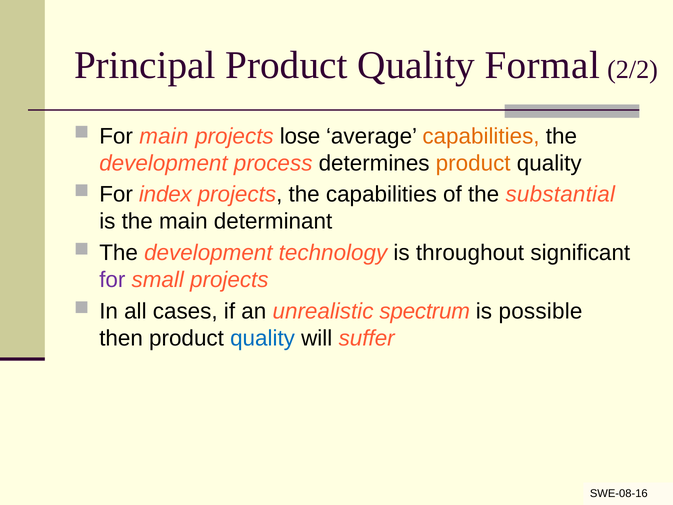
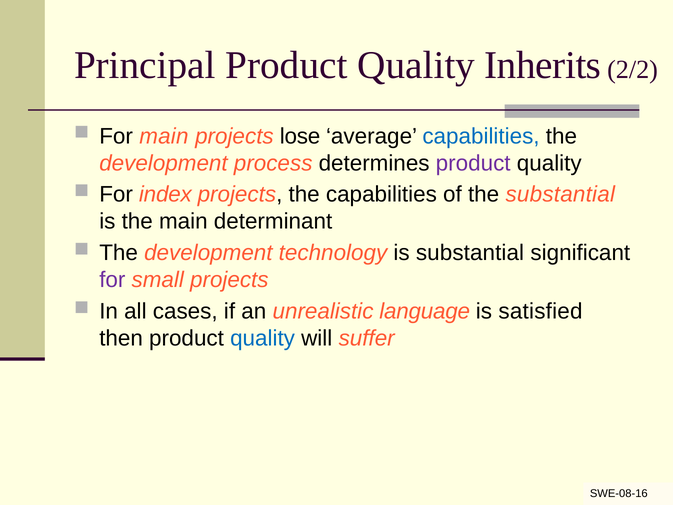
Formal: Formal -> Inherits
capabilities at (481, 136) colour: orange -> blue
product at (473, 163) colour: orange -> purple
is throughout: throughout -> substantial
spectrum: spectrum -> language
possible: possible -> satisfied
